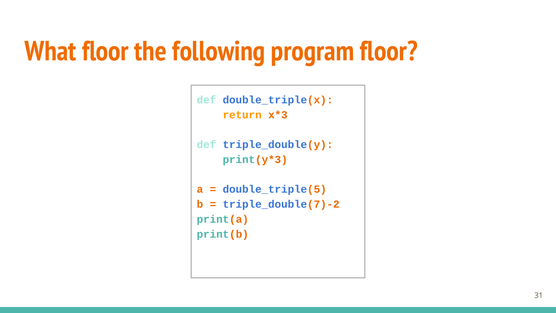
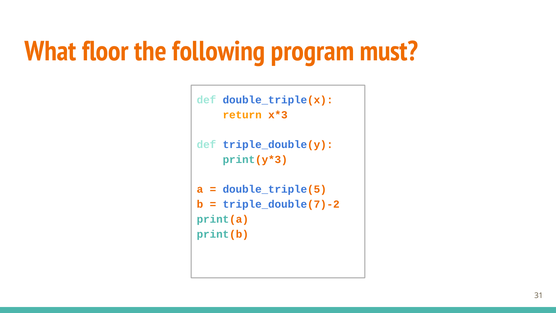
program floor: floor -> must
